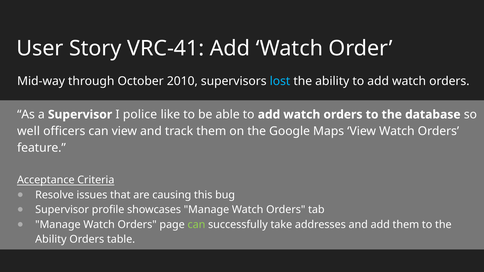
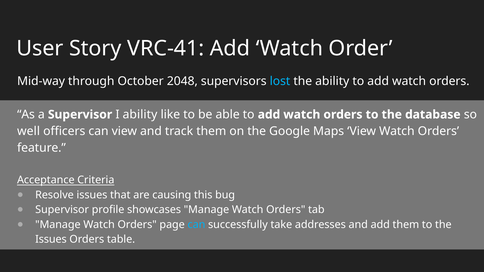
2010: 2010 -> 2048
I police: police -> ability
can at (196, 225) colour: light green -> light blue
Ability at (51, 240): Ability -> Issues
